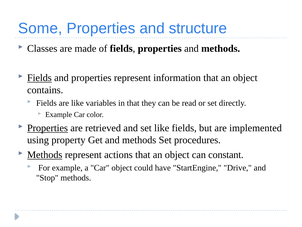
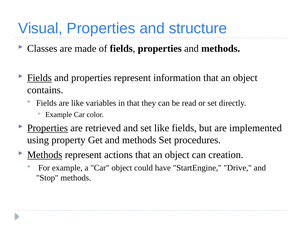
Some: Some -> Visual
constant: constant -> creation
